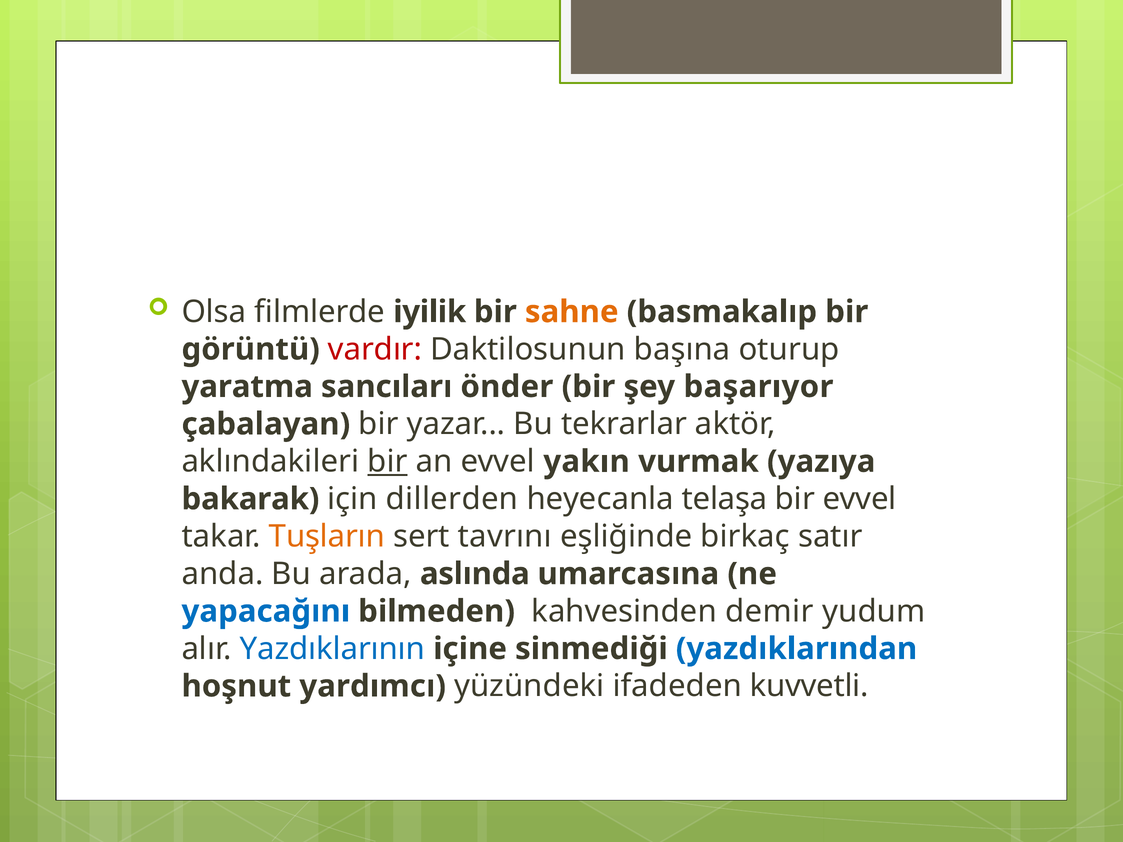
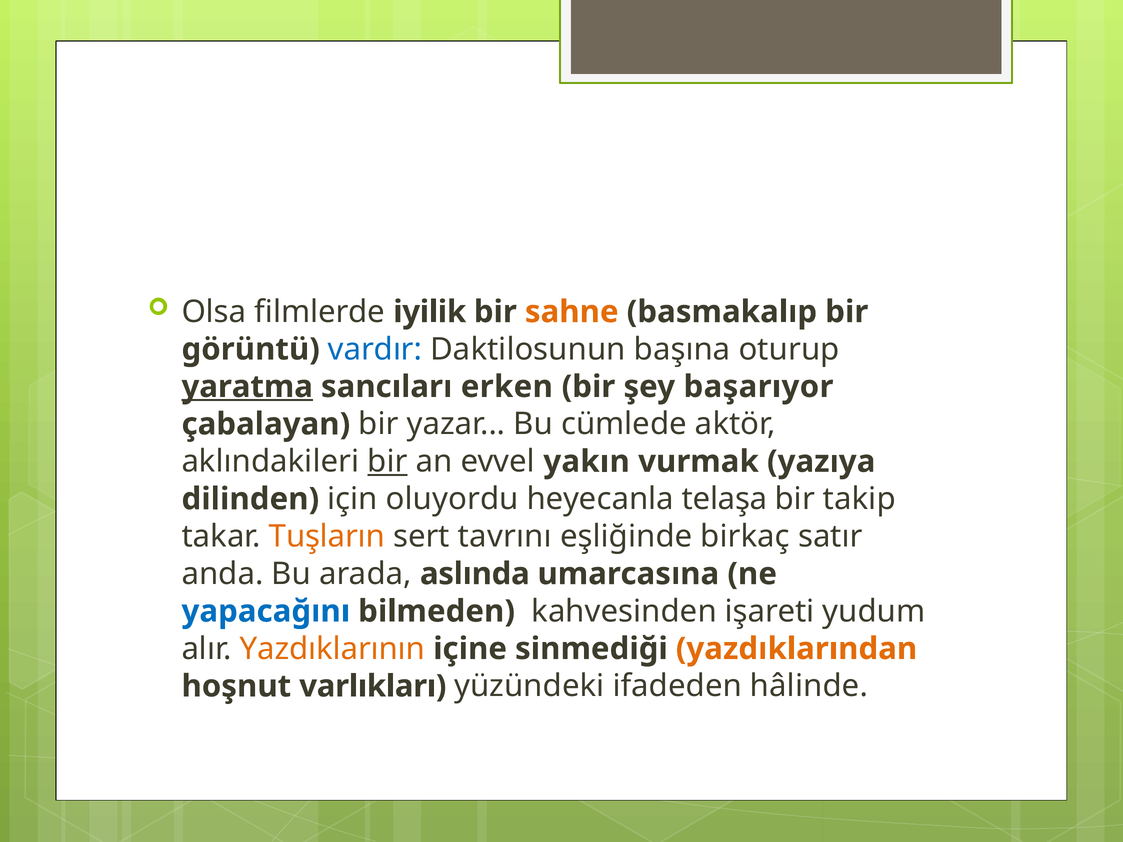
vardır colour: red -> blue
yaratma underline: none -> present
önder: önder -> erken
tekrarlar: tekrarlar -> cümlede
bakarak: bakarak -> dilinden
dillerden: dillerden -> oluyordu
bir evvel: evvel -> takip
demir: demir -> işareti
Yazdıklarının colour: blue -> orange
yazdıklarından colour: blue -> orange
yardımcı: yardımcı -> varlıkları
kuvvetli: kuvvetli -> hâlinde
